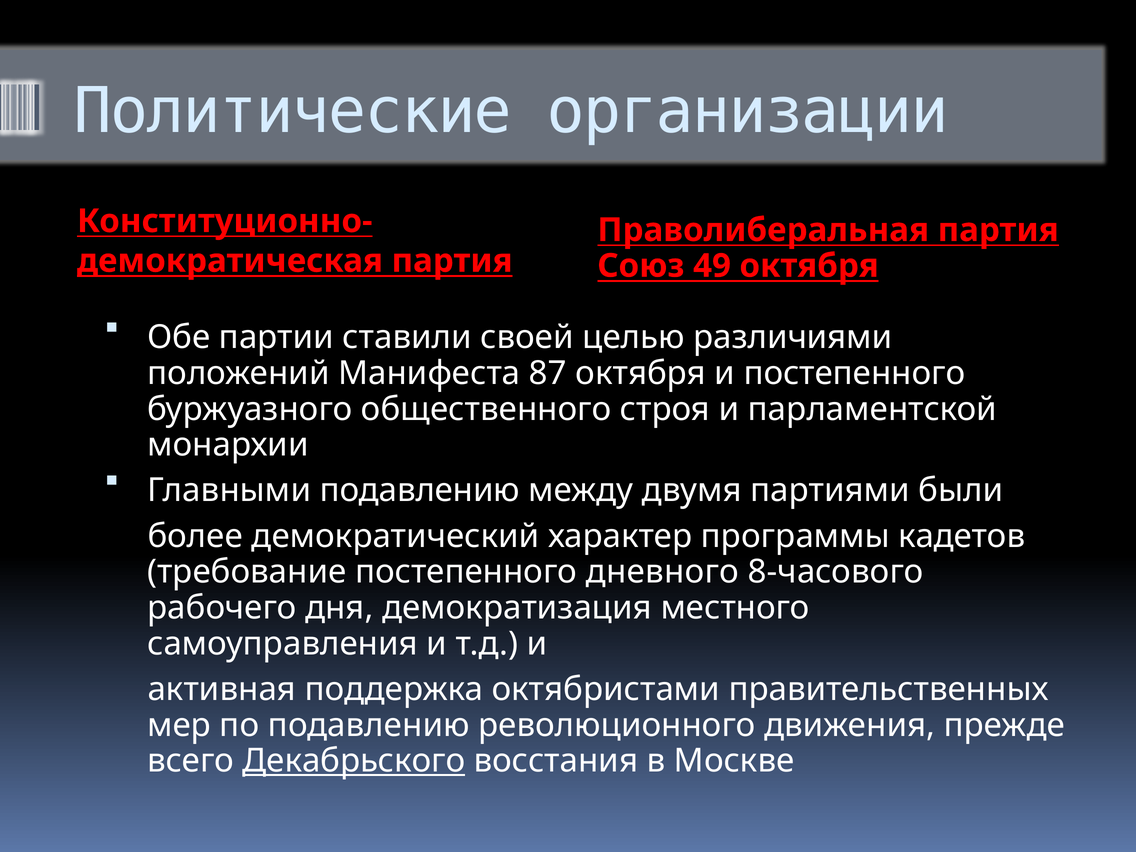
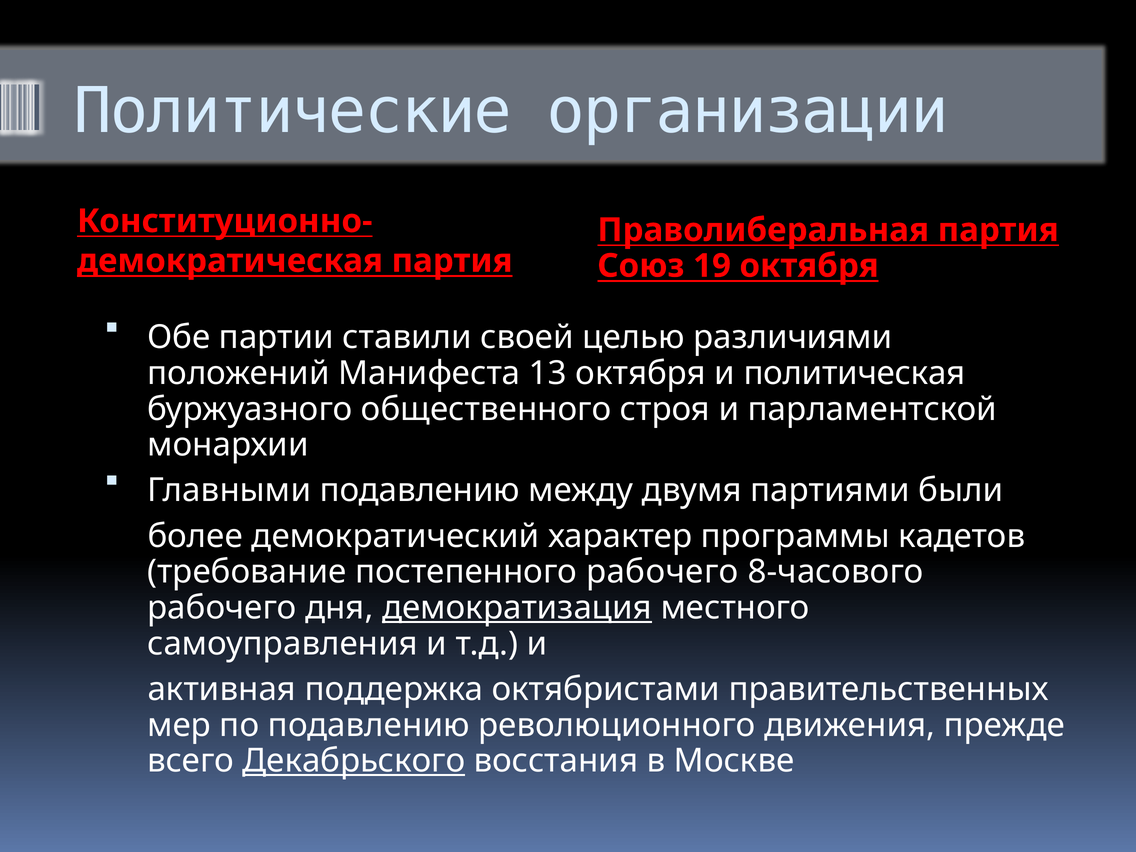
49: 49 -> 19
87: 87 -> 13
и постепенного: постепенного -> политическая
постепенного дневного: дневного -> рабочего
демократизация underline: none -> present
